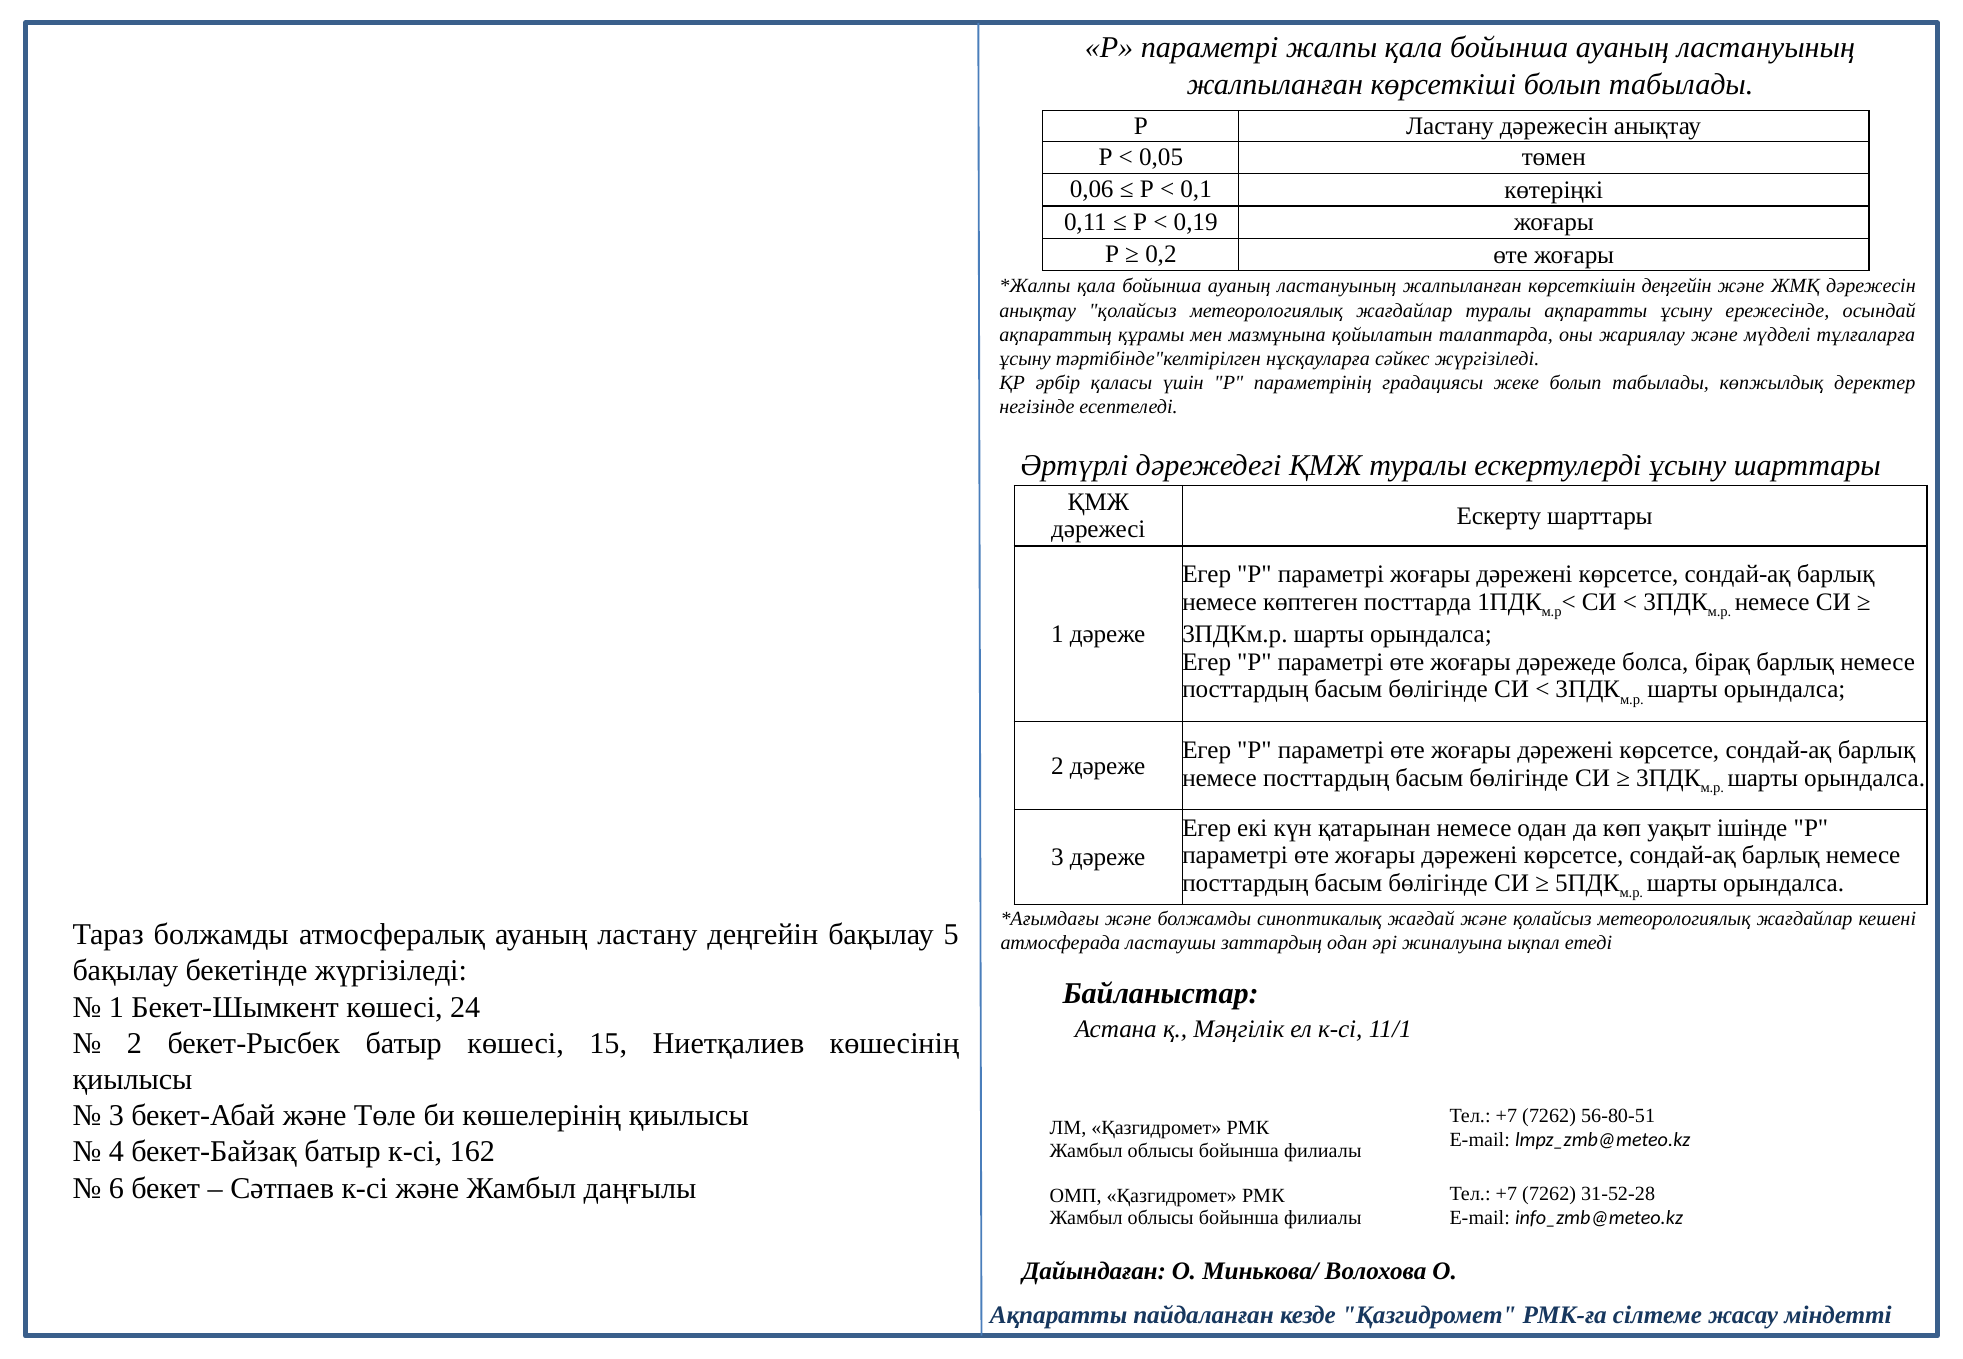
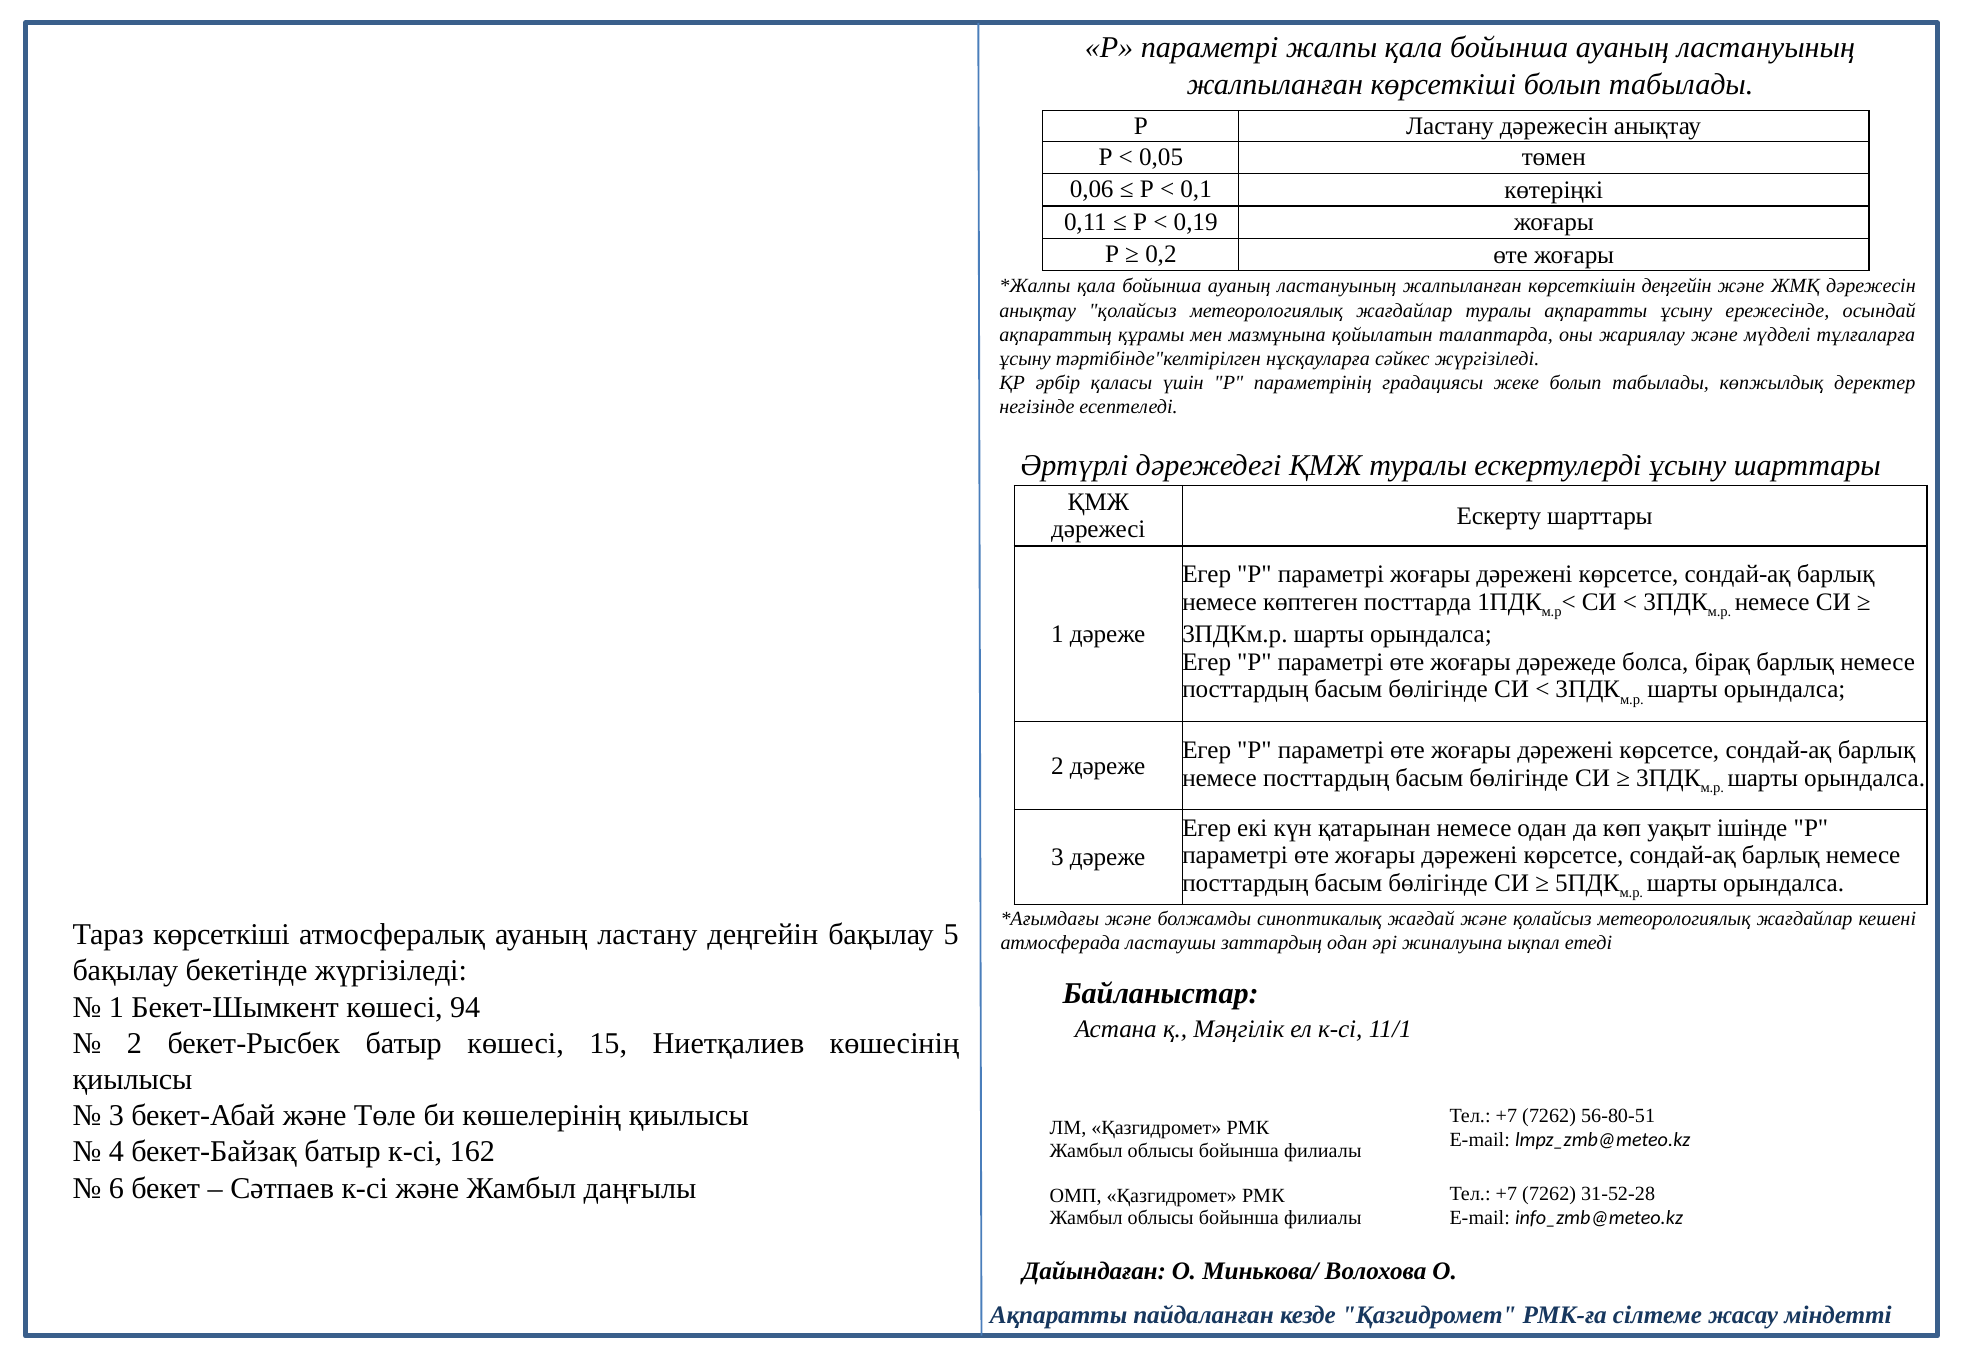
Тараз болжамды: болжамды -> көрсеткіші
24: 24 -> 94
